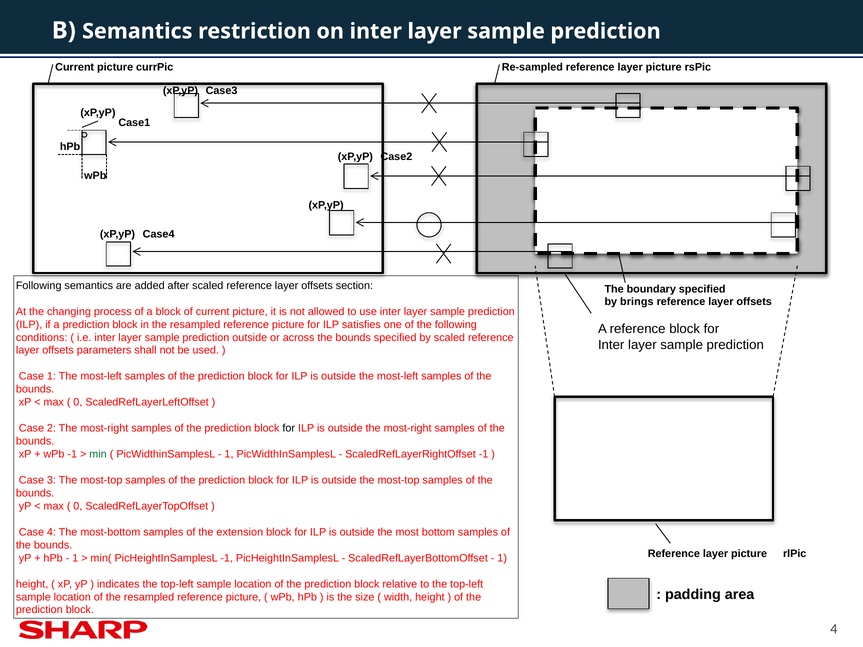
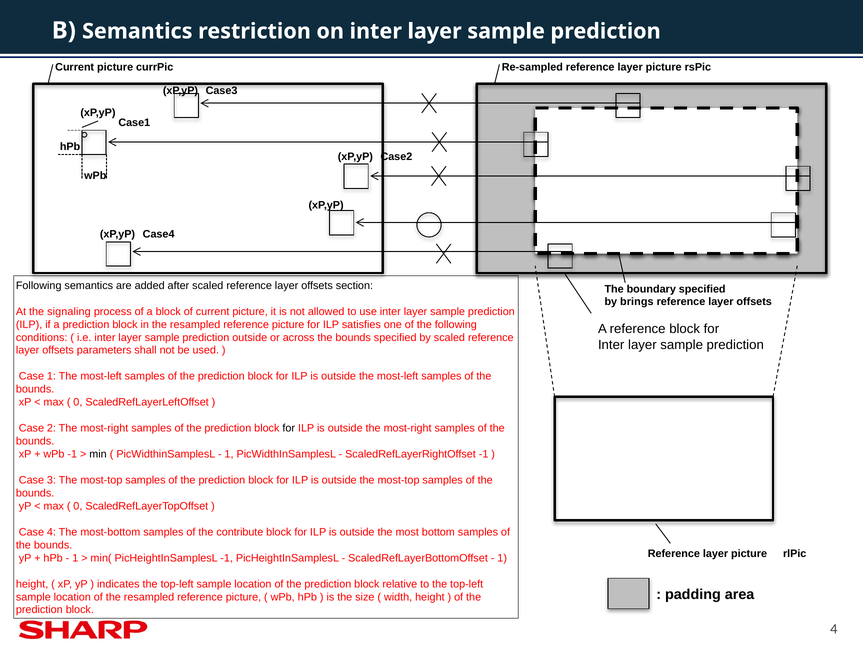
changing: changing -> signaling
min colour: green -> black
extension: extension -> contribute
